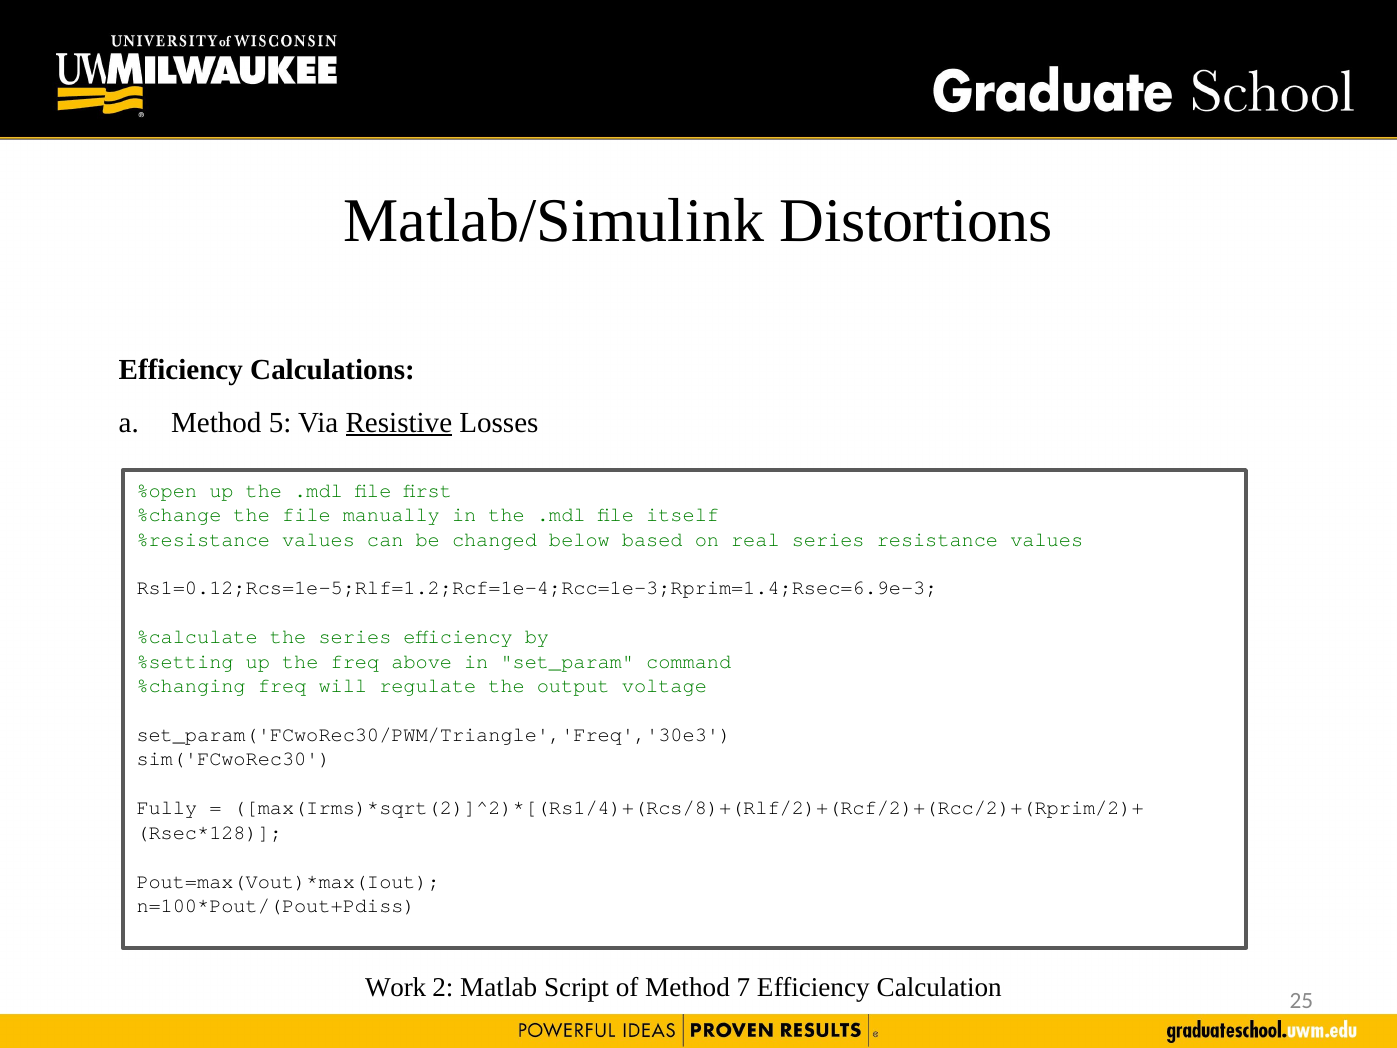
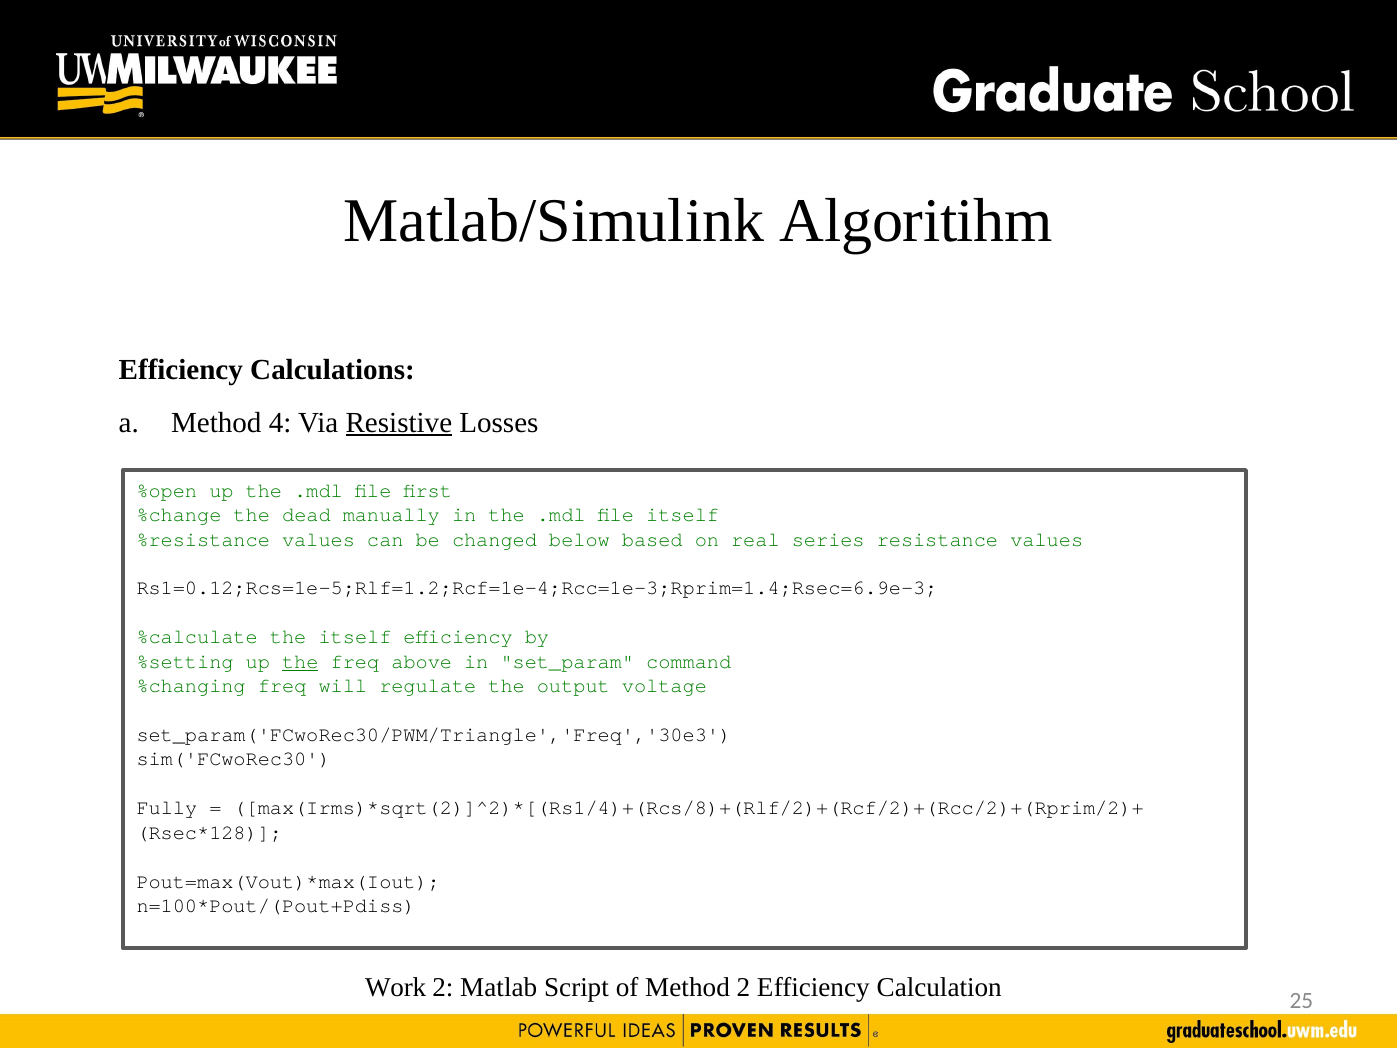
Distortions: Distortions -> Algoritihm
5: 5 -> 4
the file: file -> dead
the series: series -> itself
the at (300, 661) underline: none -> present
Method 7: 7 -> 2
